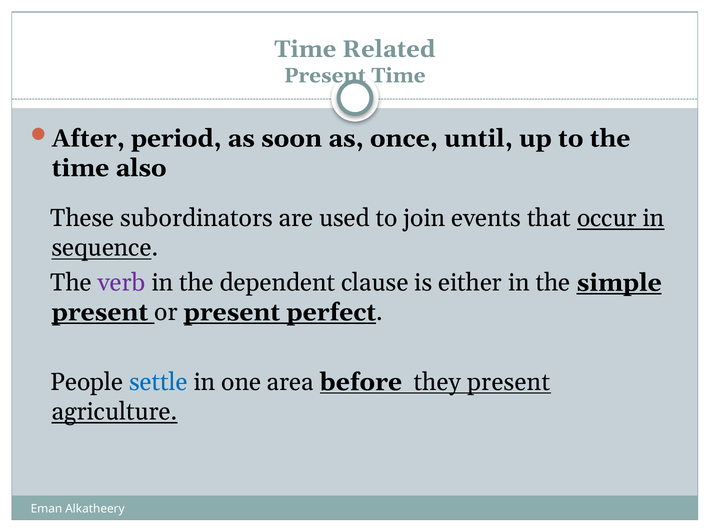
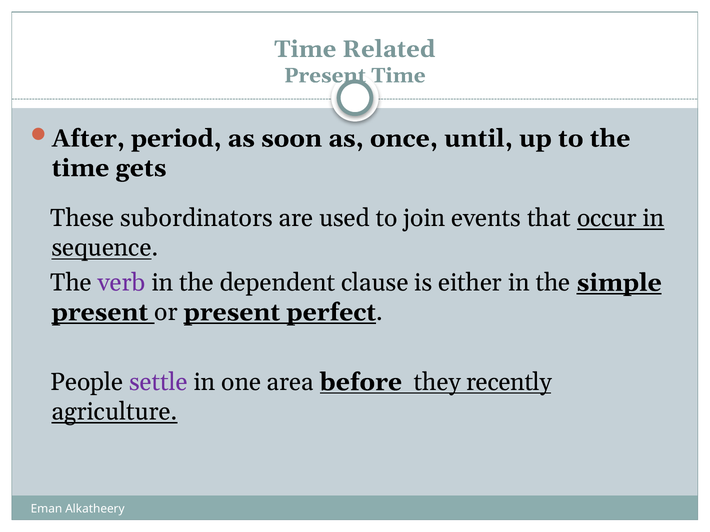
also: also -> gets
settle colour: blue -> purple
they present: present -> recently
